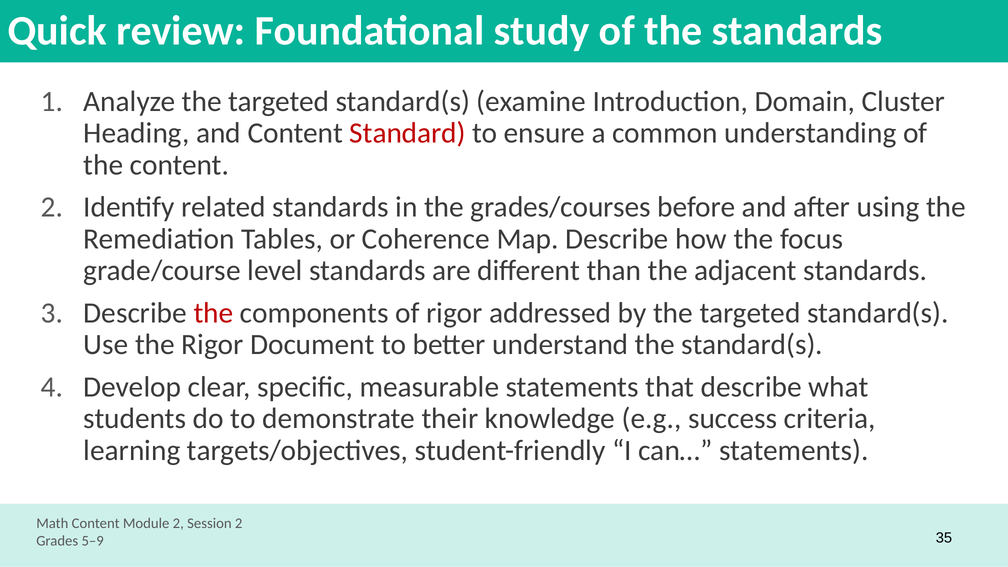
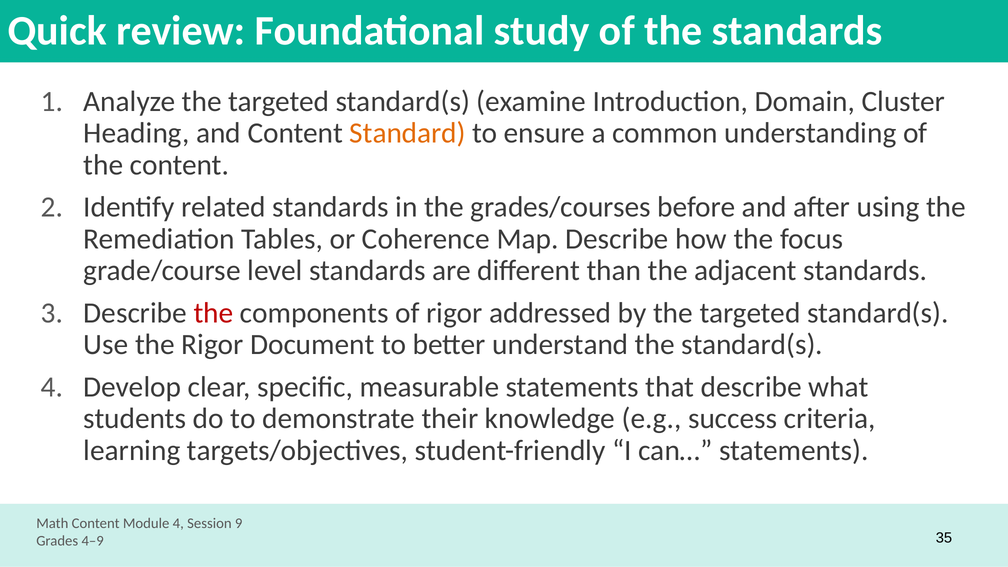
Standard colour: red -> orange
Module 2: 2 -> 4
Session 2: 2 -> 9
5–9: 5–9 -> 4–9
